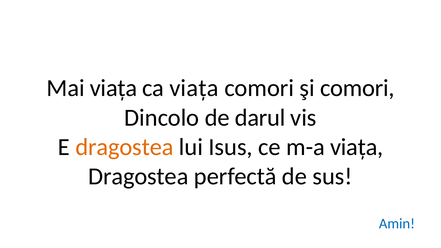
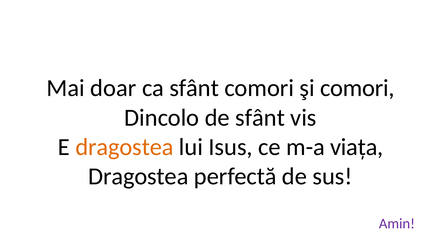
Mai viața: viața -> doar
ca viața: viața -> sfânt
de darul: darul -> sfânt
Amin colour: blue -> purple
